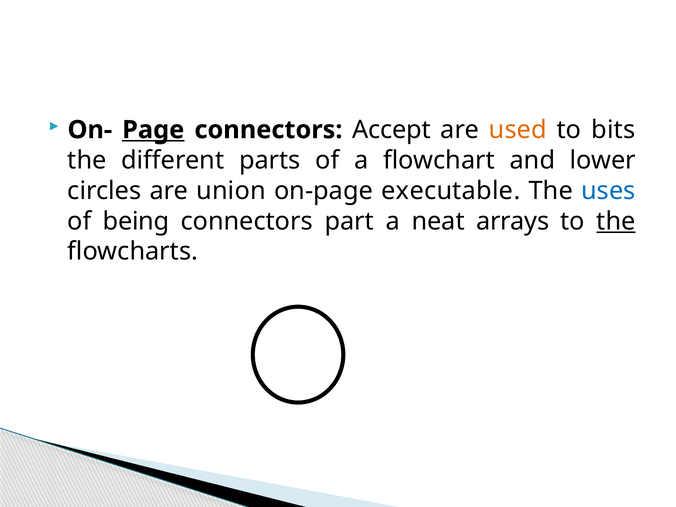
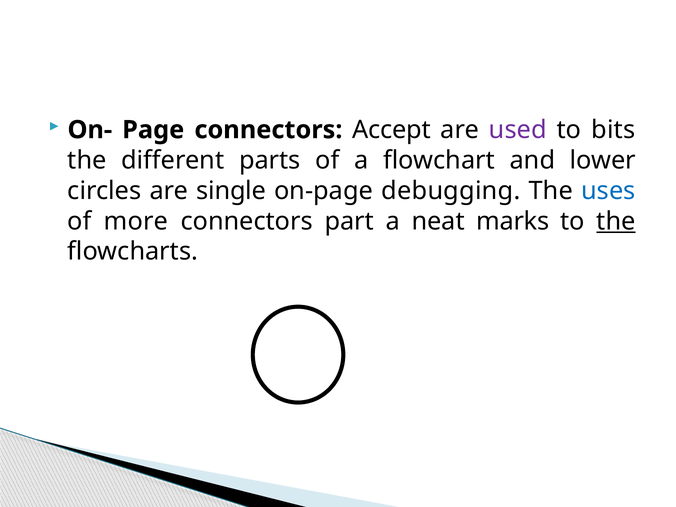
Page underline: present -> none
used colour: orange -> purple
union: union -> single
executable: executable -> debugging
being: being -> more
arrays: arrays -> marks
